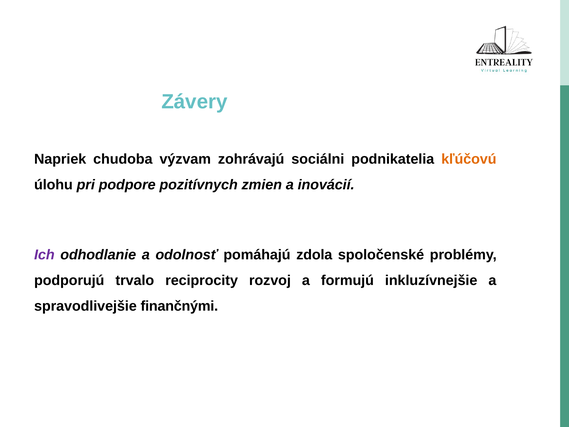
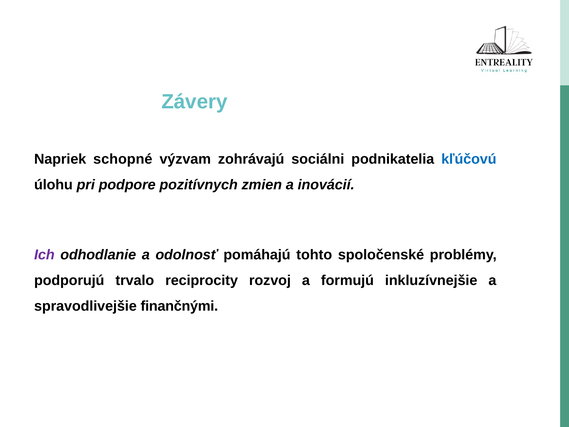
chudoba: chudoba -> schopné
kľúčovú colour: orange -> blue
zdola: zdola -> tohto
